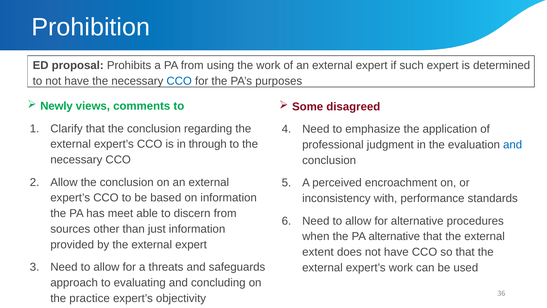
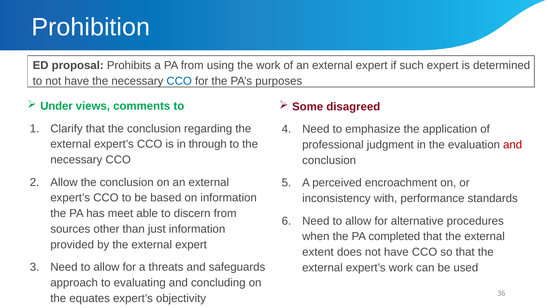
Newly: Newly -> Under
and at (513, 145) colour: blue -> red
PA alternative: alternative -> completed
practice: practice -> equates
